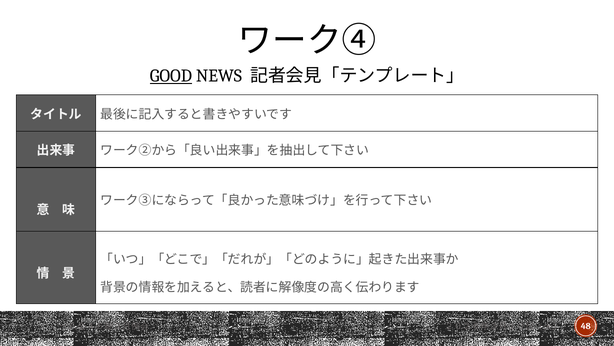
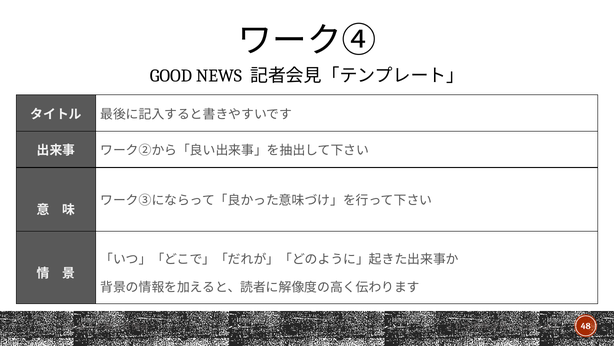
GOOD underline: present -> none
